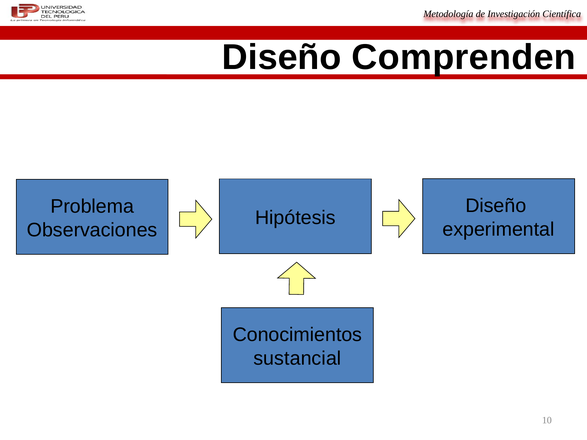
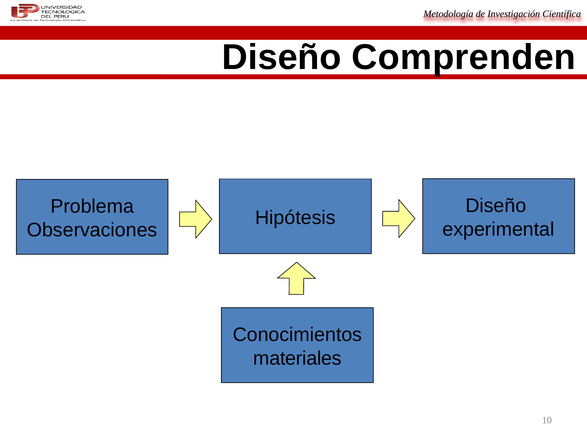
sustancial: sustancial -> materiales
